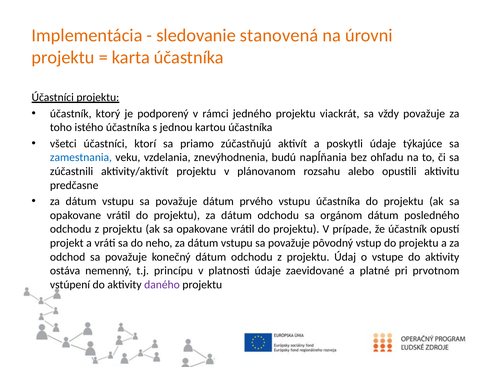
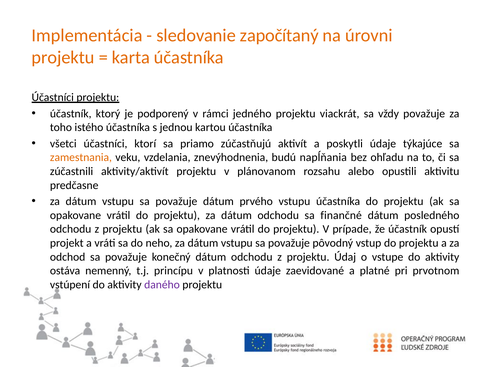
stanovená: stanovená -> započítaný
zamestnania colour: blue -> orange
orgánom: orgánom -> finančné
